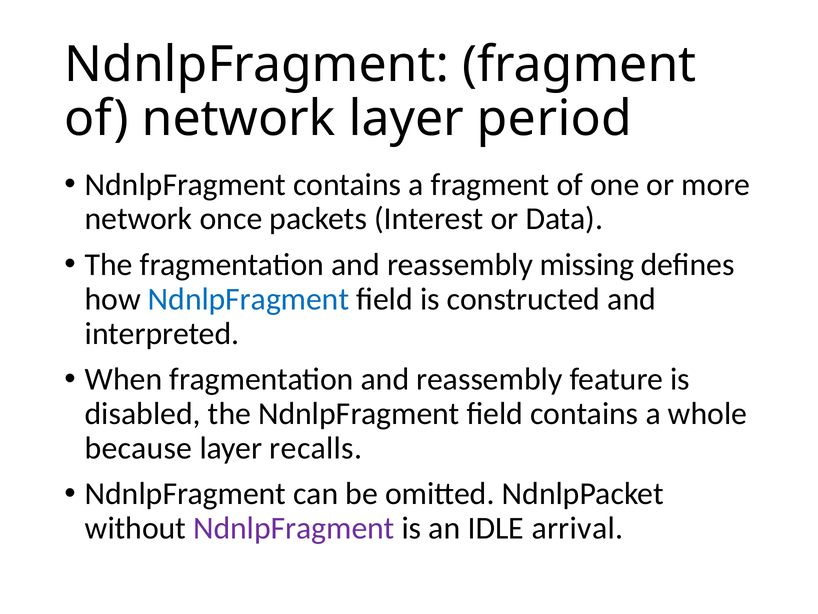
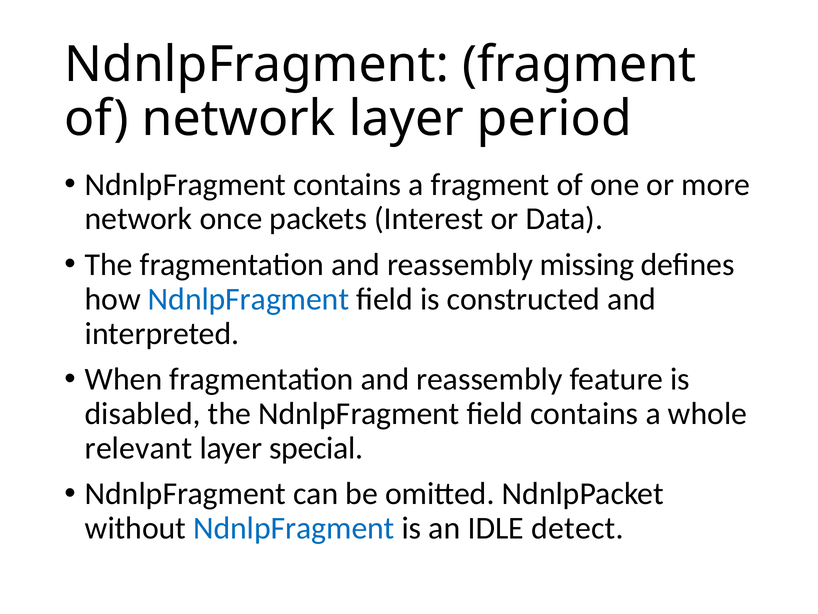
because: because -> relevant
recalls: recalls -> special
NdnlpFragment at (294, 528) colour: purple -> blue
arrival: arrival -> detect
